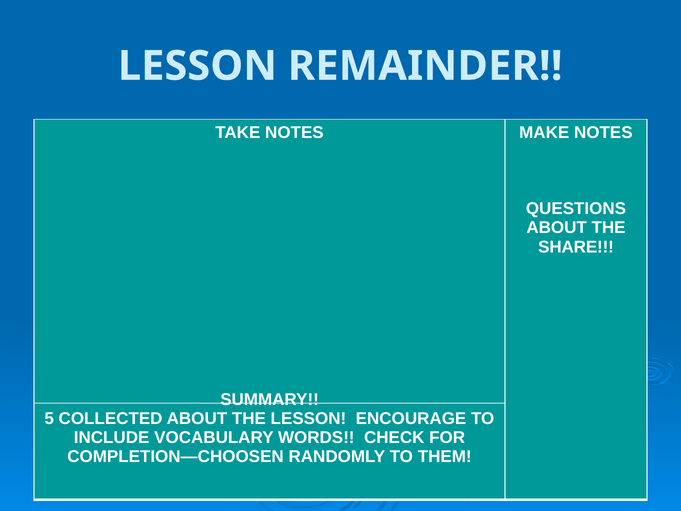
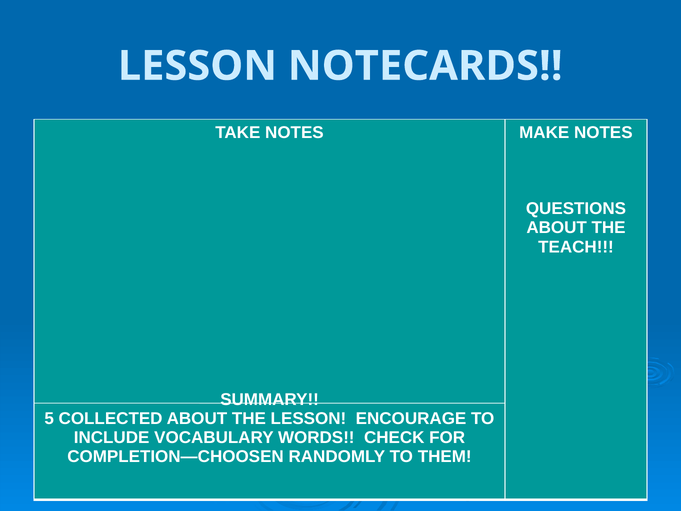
REMAINDER: REMAINDER -> NOTECARDS
SHARE: SHARE -> TEACH
